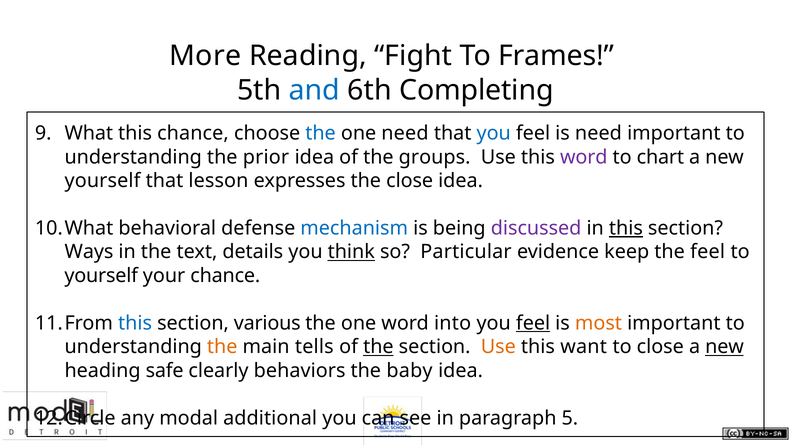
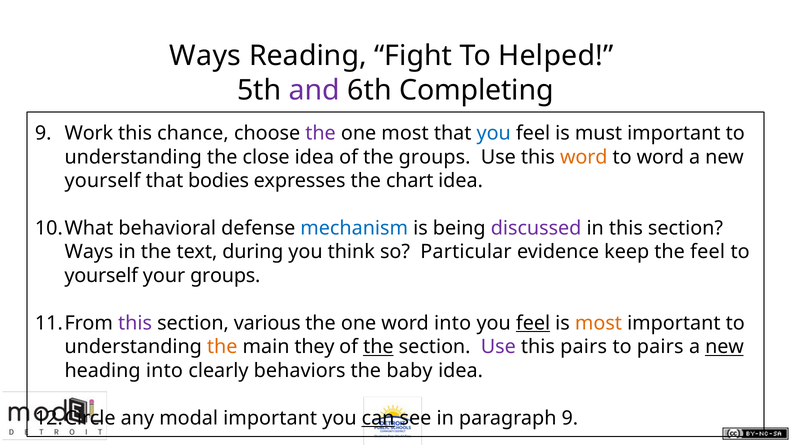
More at (205, 56): More -> Ways
Frames: Frames -> Helped
and colour: blue -> purple
What: What -> Work
the at (321, 133) colour: blue -> purple
one need: need -> most
is need: need -> must
prior: prior -> close
word at (584, 157) colour: purple -> orange
to chart: chart -> word
lesson: lesson -> bodies
the close: close -> chart
this at (626, 228) underline: present -> none
details: details -> during
think underline: present -> none
your chance: chance -> groups
this at (135, 323) colour: blue -> purple
tells: tells -> they
Use at (498, 347) colour: orange -> purple
this want: want -> pairs
to close: close -> pairs
heading safe: safe -> into
modal additional: additional -> important
can underline: none -> present
paragraph 5: 5 -> 9
